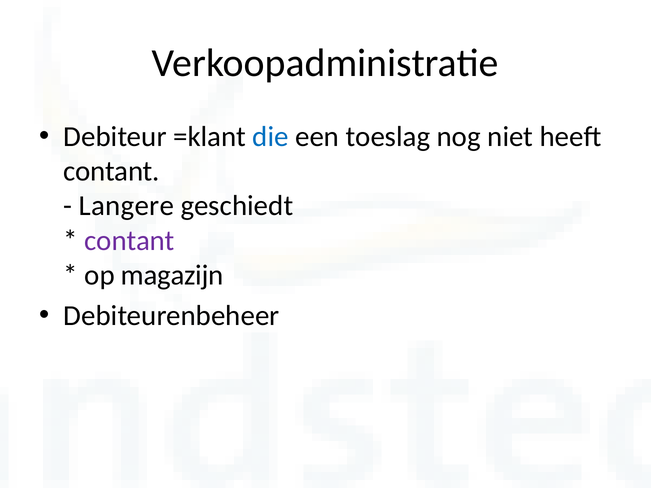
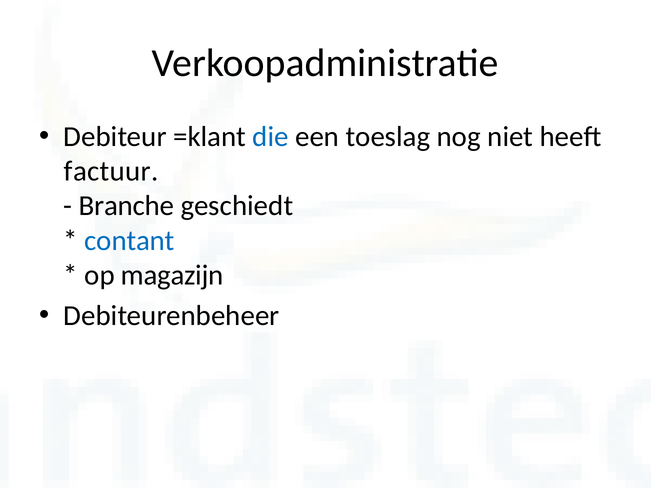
contant at (111, 171): contant -> factuur
Langere: Langere -> Branche
contant at (129, 241) colour: purple -> blue
